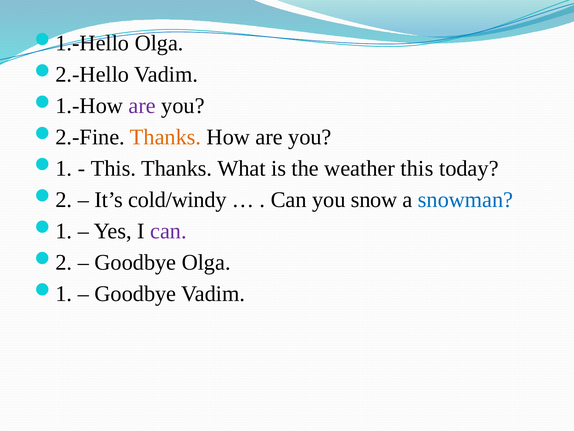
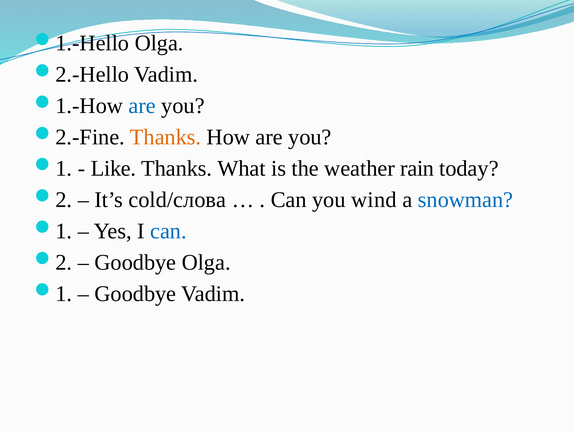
are at (142, 106) colour: purple -> blue
This at (113, 168): This -> Like
weather this: this -> rain
cold/windy: cold/windy -> cold/слова
snow: snow -> wind
can at (168, 231) colour: purple -> blue
